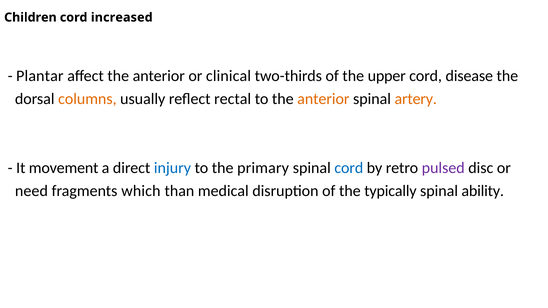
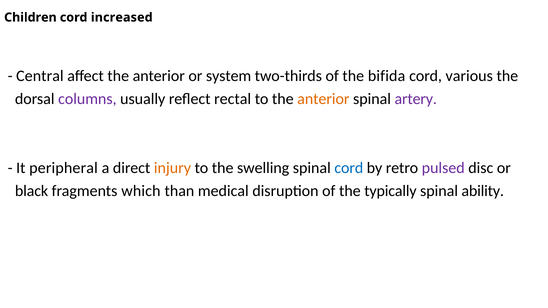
Plantar: Plantar -> Central
clinical: clinical -> system
upper: upper -> bifida
disease: disease -> various
columns colour: orange -> purple
artery colour: orange -> purple
movement: movement -> peripheral
injury colour: blue -> orange
primary: primary -> swelling
need: need -> black
